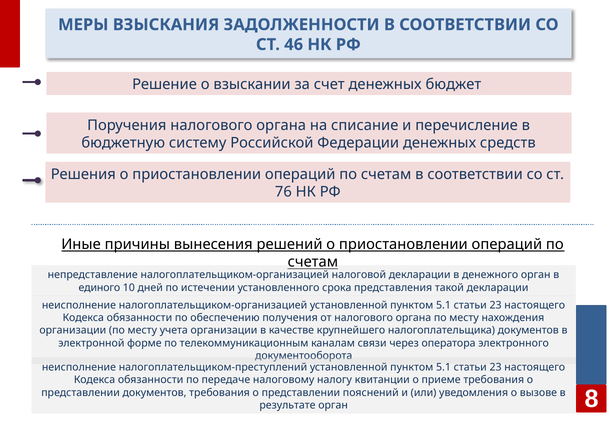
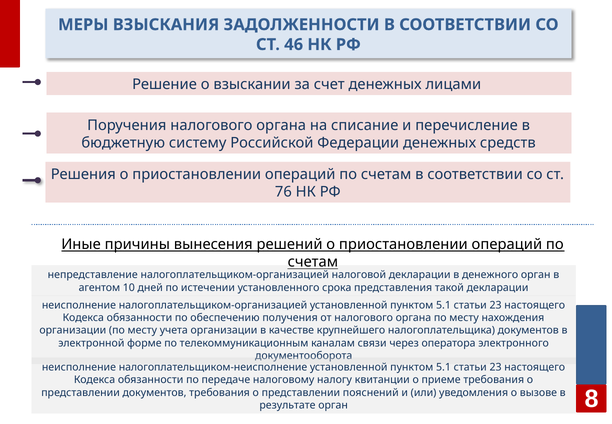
бюджет: бюджет -> лицами
единого: единого -> агентом
налогоплательщиком-преступлений: налогоплательщиком-преступлений -> налогоплательщиком-неисполнение
